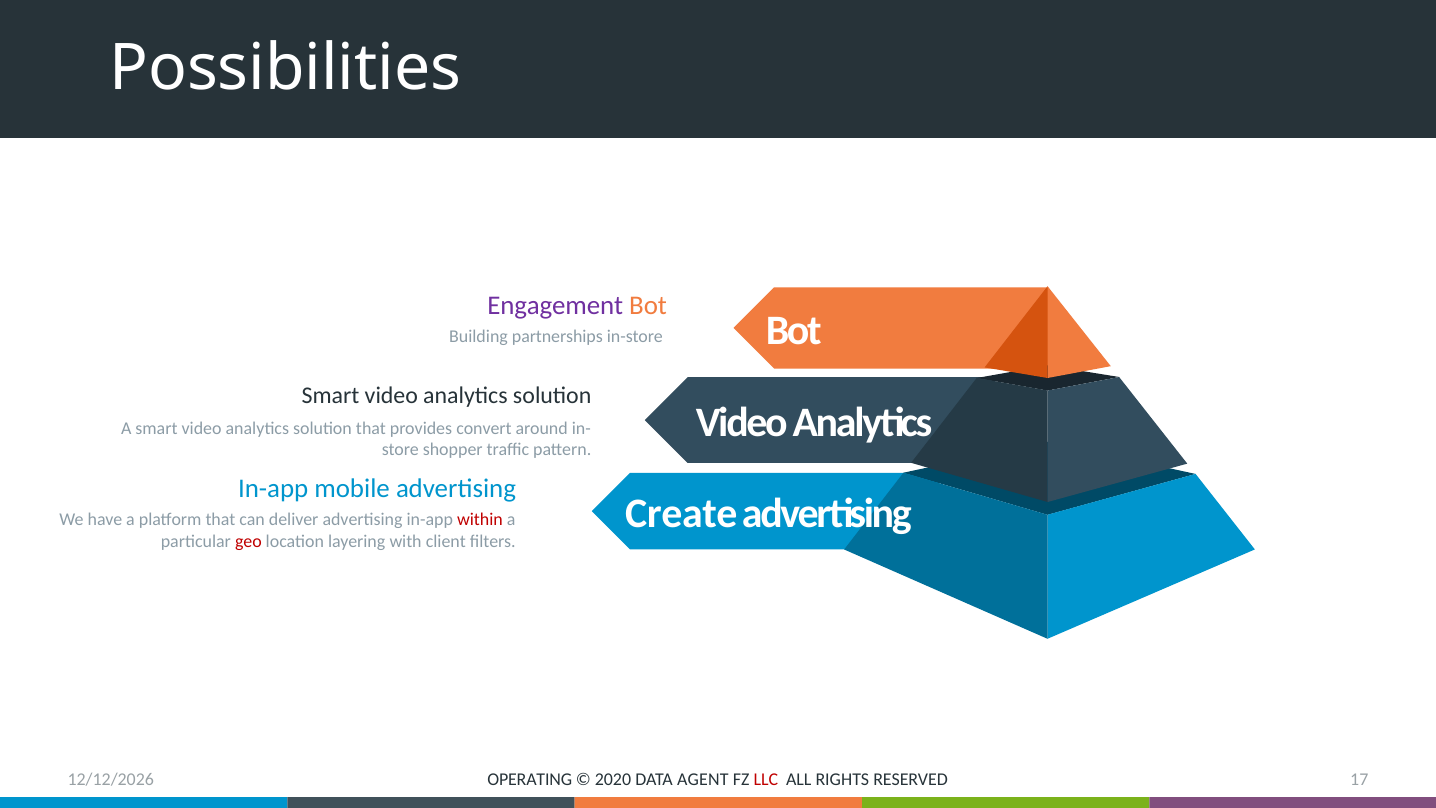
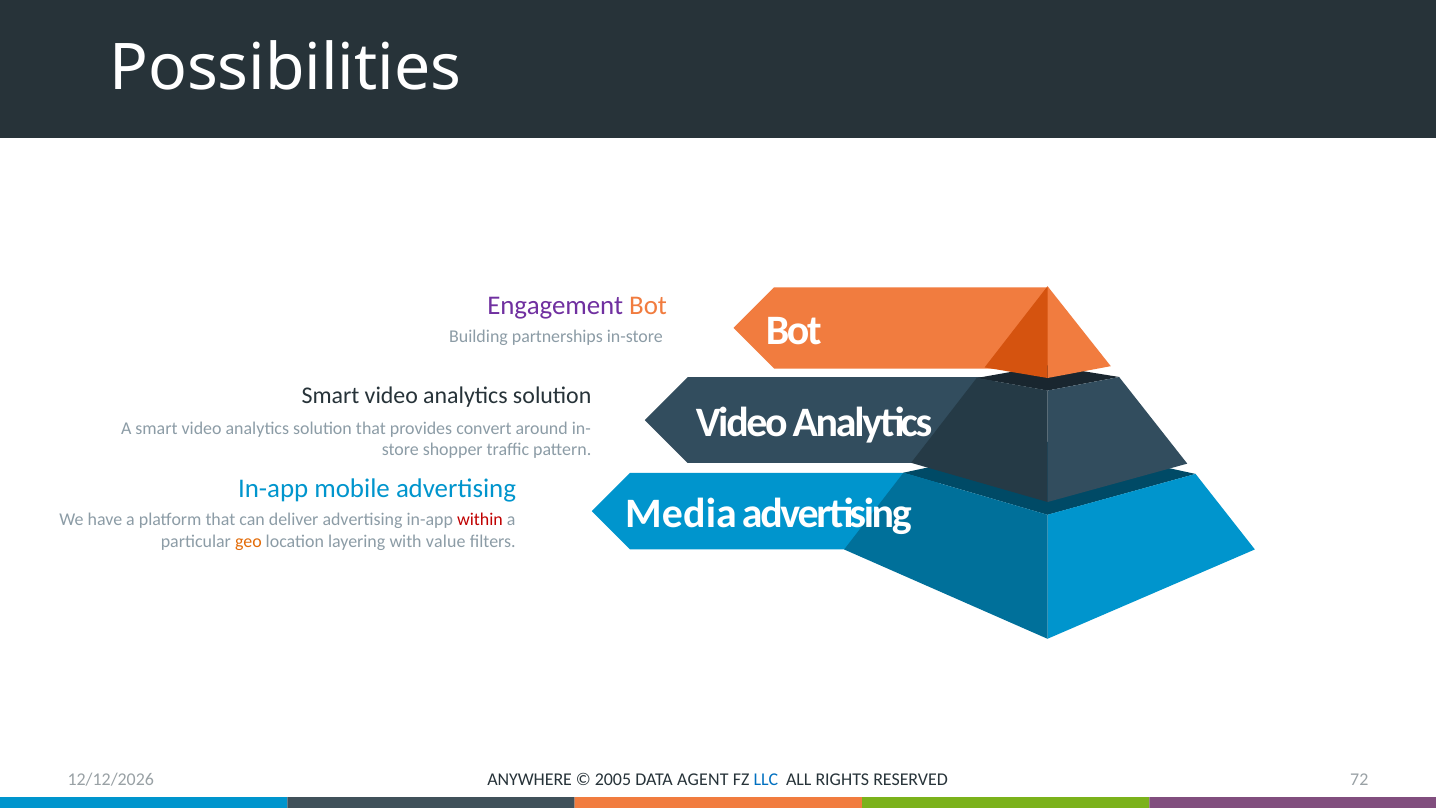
Create: Create -> Media
geo colour: red -> orange
client: client -> value
17: 17 -> 72
OPERATING: OPERATING -> ANYWHERE
2020: 2020 -> 2005
LLC colour: red -> blue
